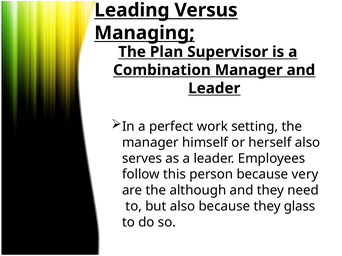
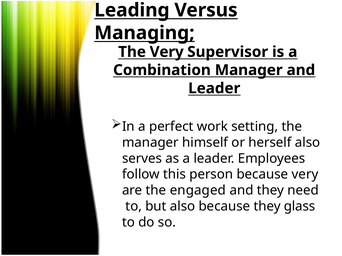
The Plan: Plan -> Very
although: although -> engaged
